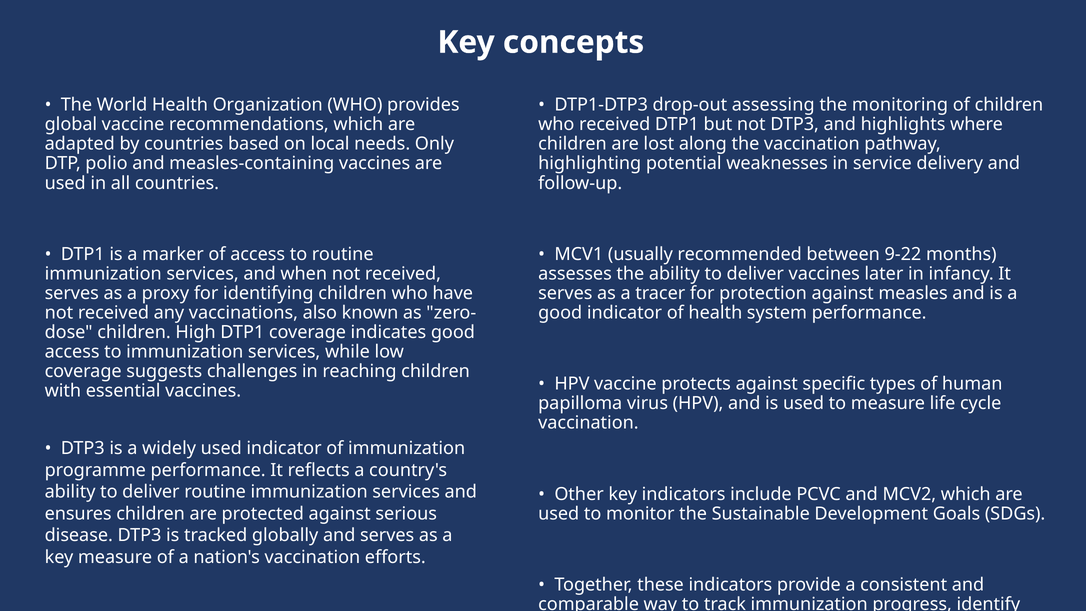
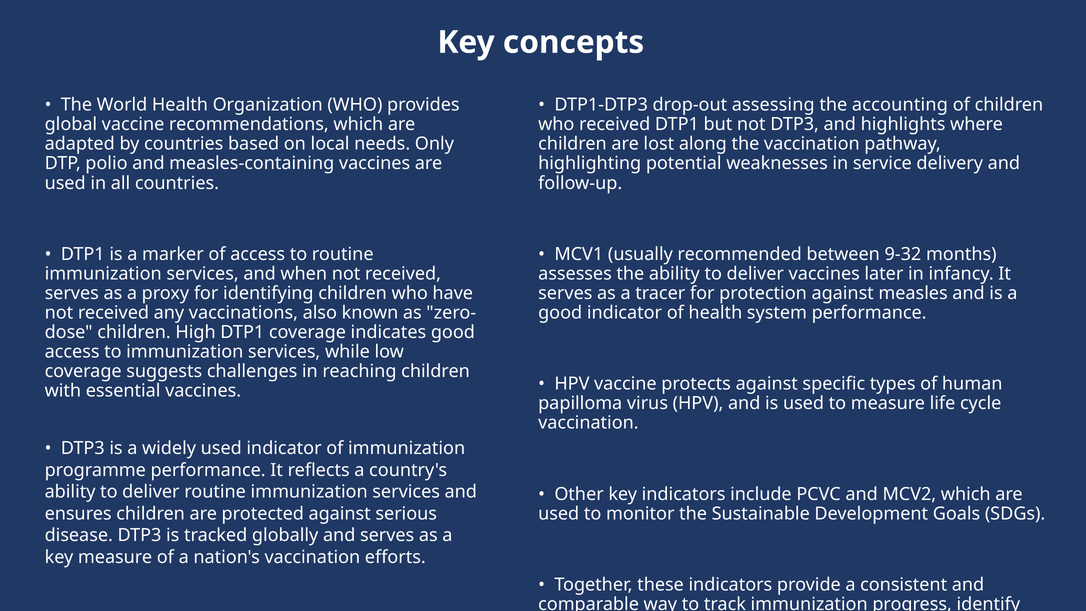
monitoring: monitoring -> accounting
9-22: 9-22 -> 9-32
